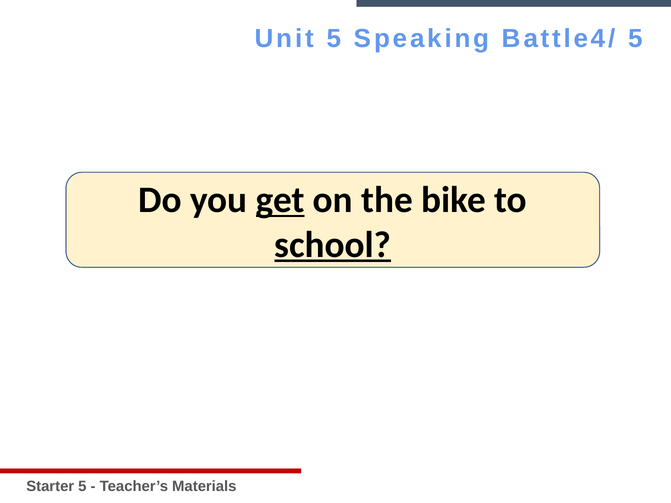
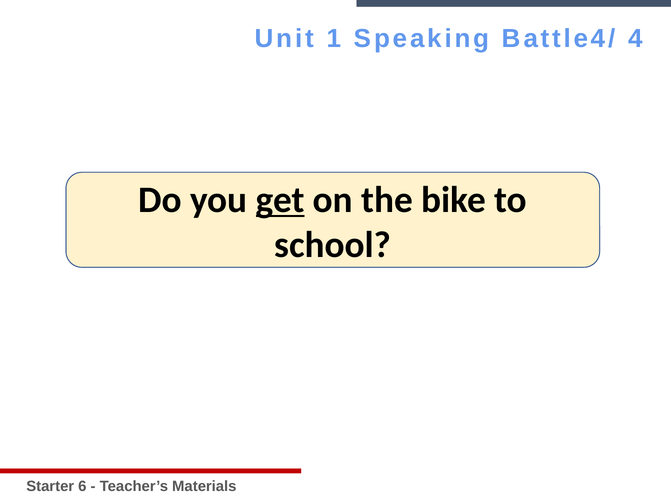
Unit 5: 5 -> 1
Battle4/ 5: 5 -> 4
school underline: present -> none
Starter 5: 5 -> 6
